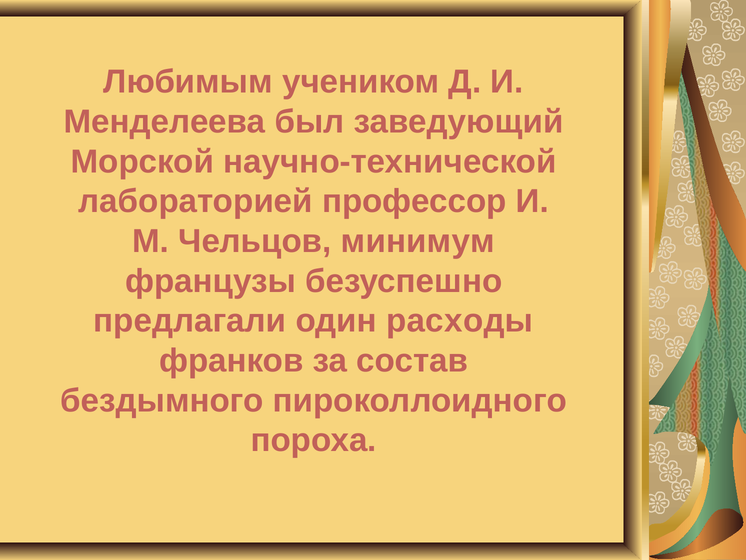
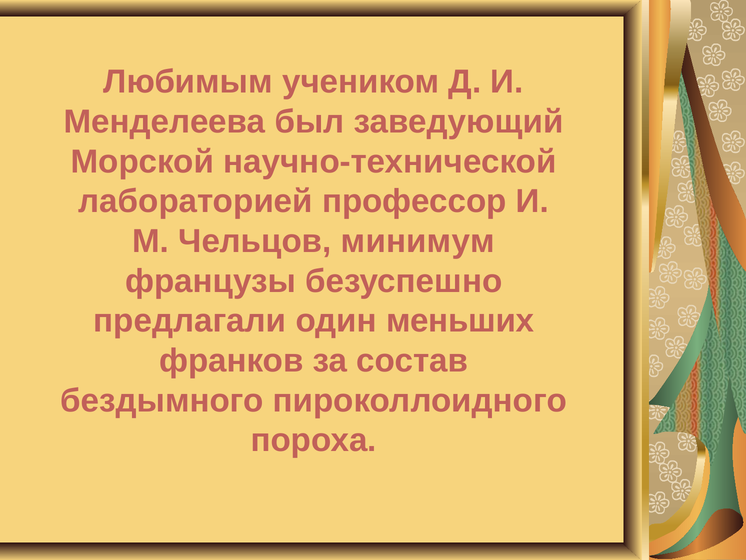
расходы: расходы -> меньших
